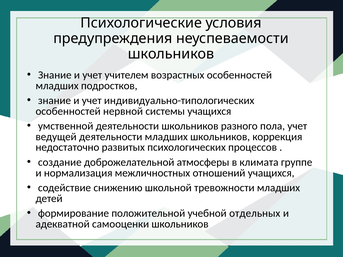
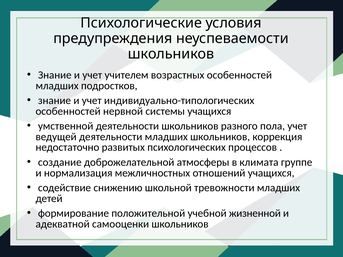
отдельных: отдельных -> жизненной
